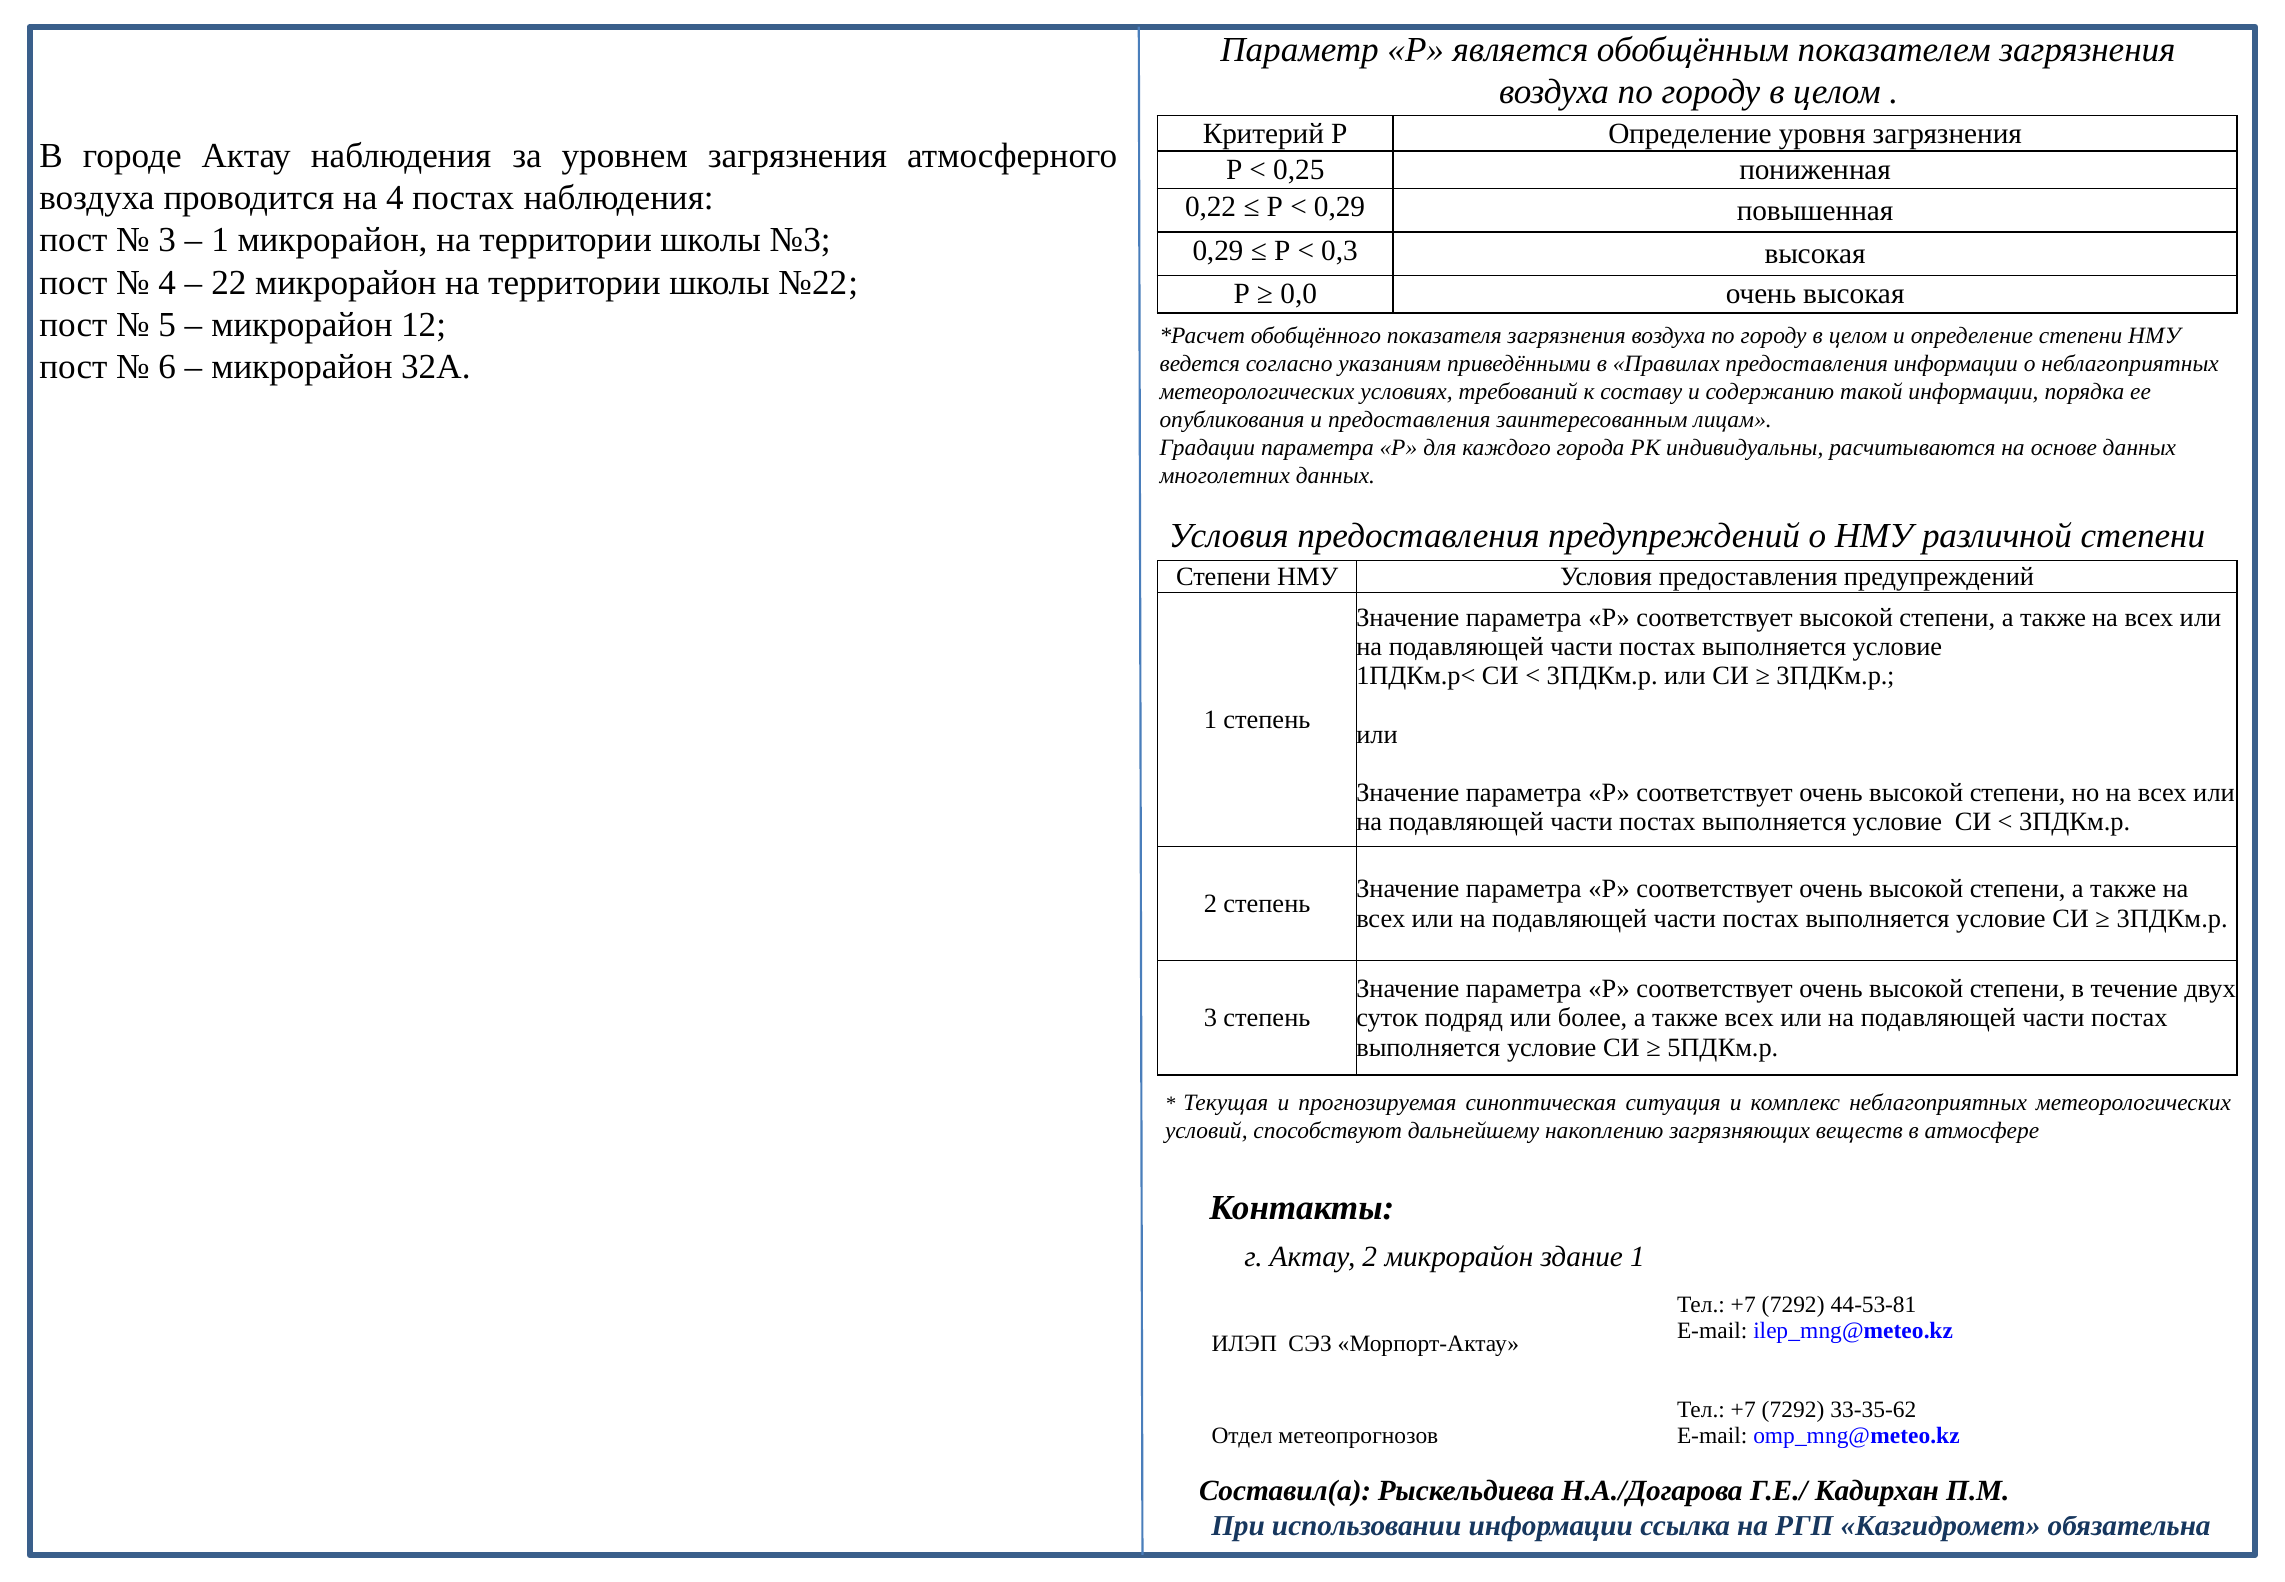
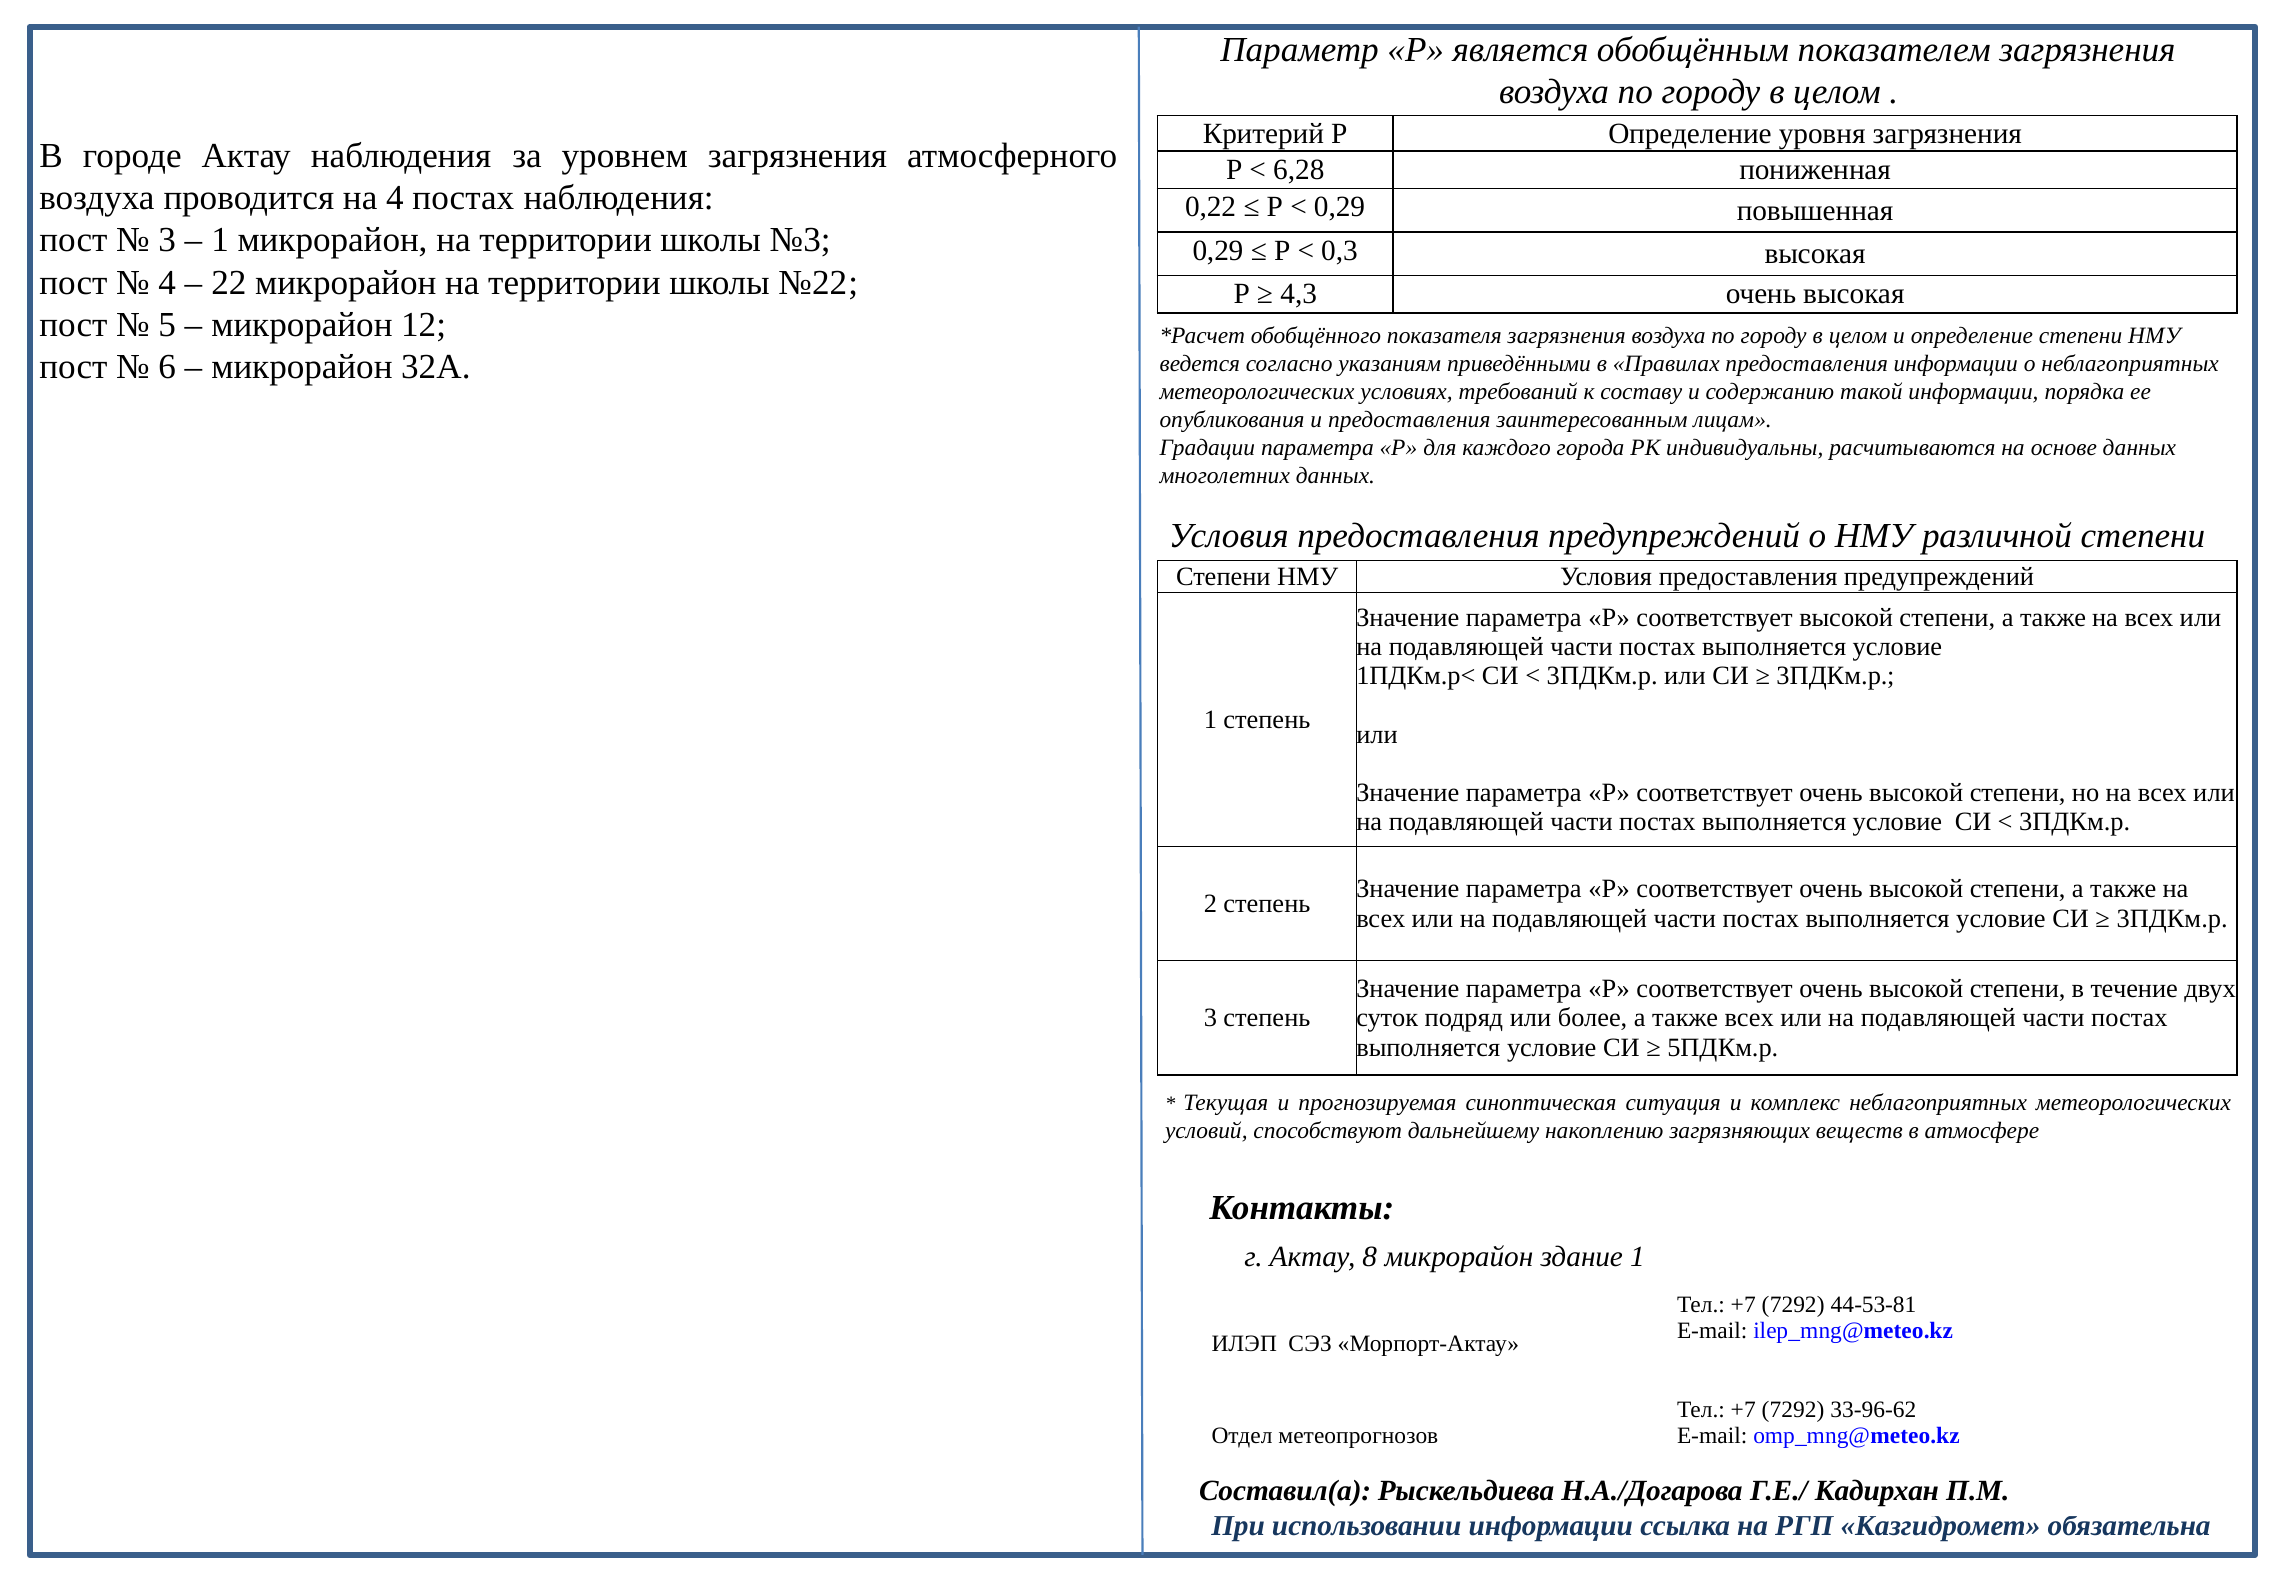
0,25: 0,25 -> 6,28
0,0: 0,0 -> 4,3
Актау 2: 2 -> 8
33-35-62: 33-35-62 -> 33-96-62
